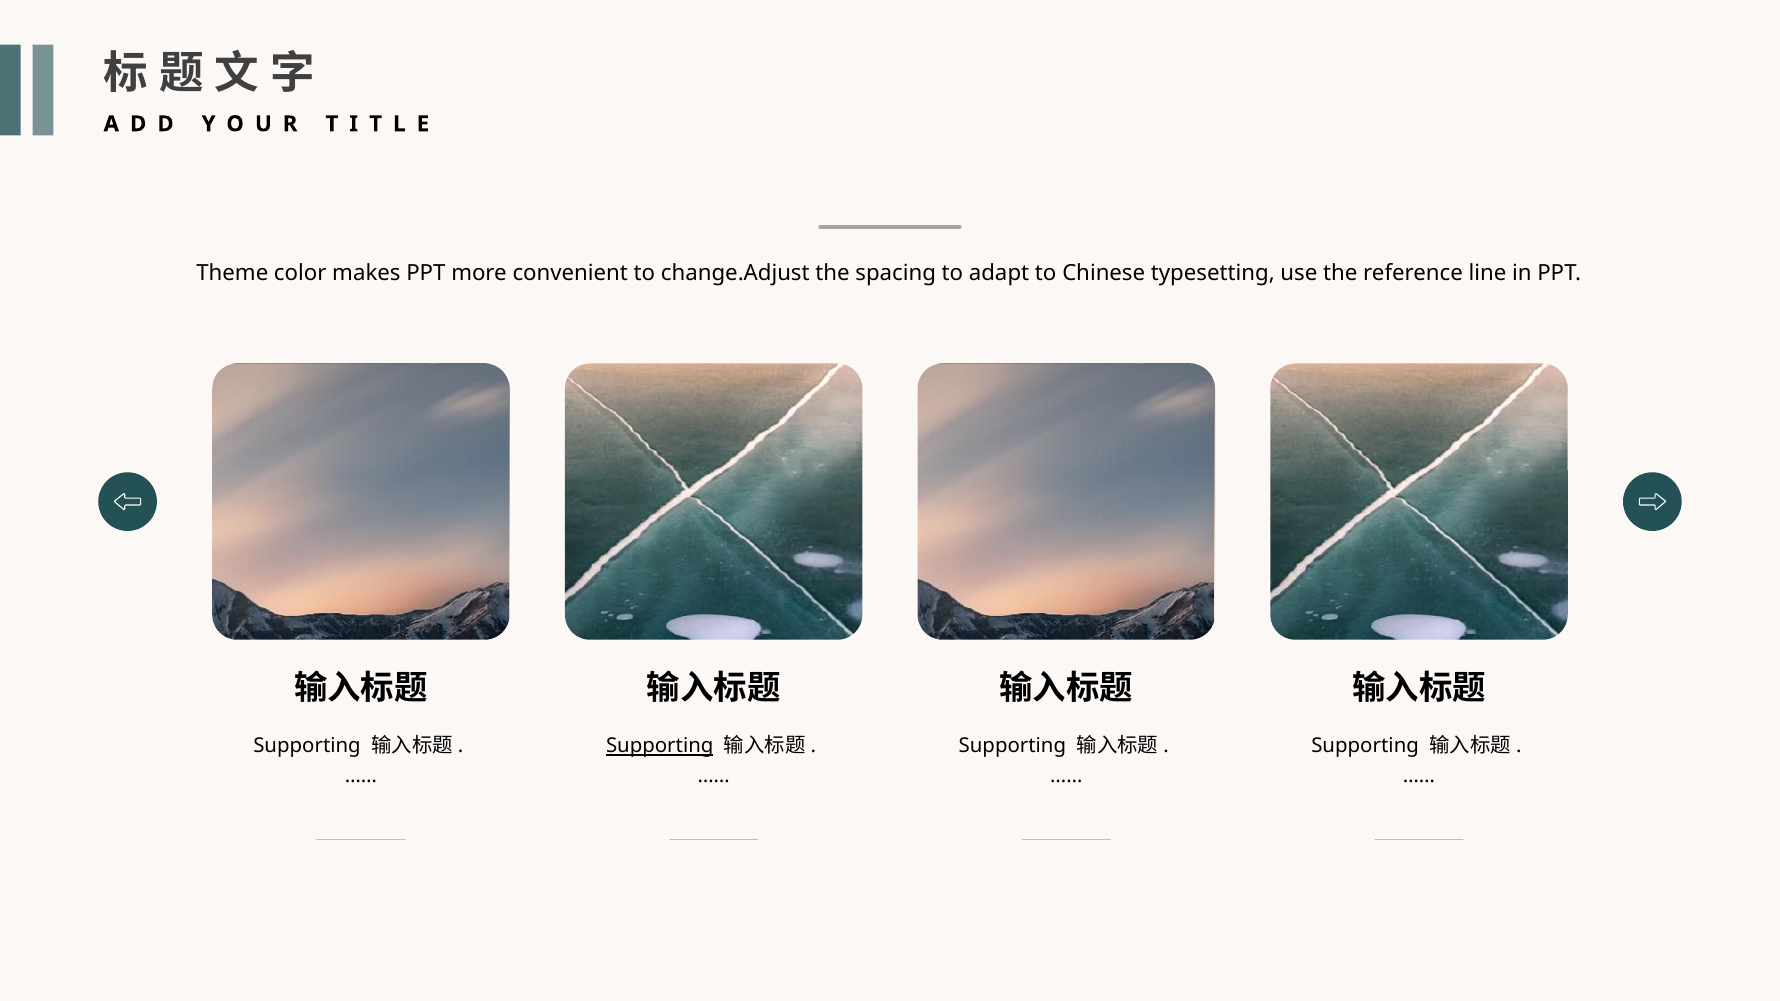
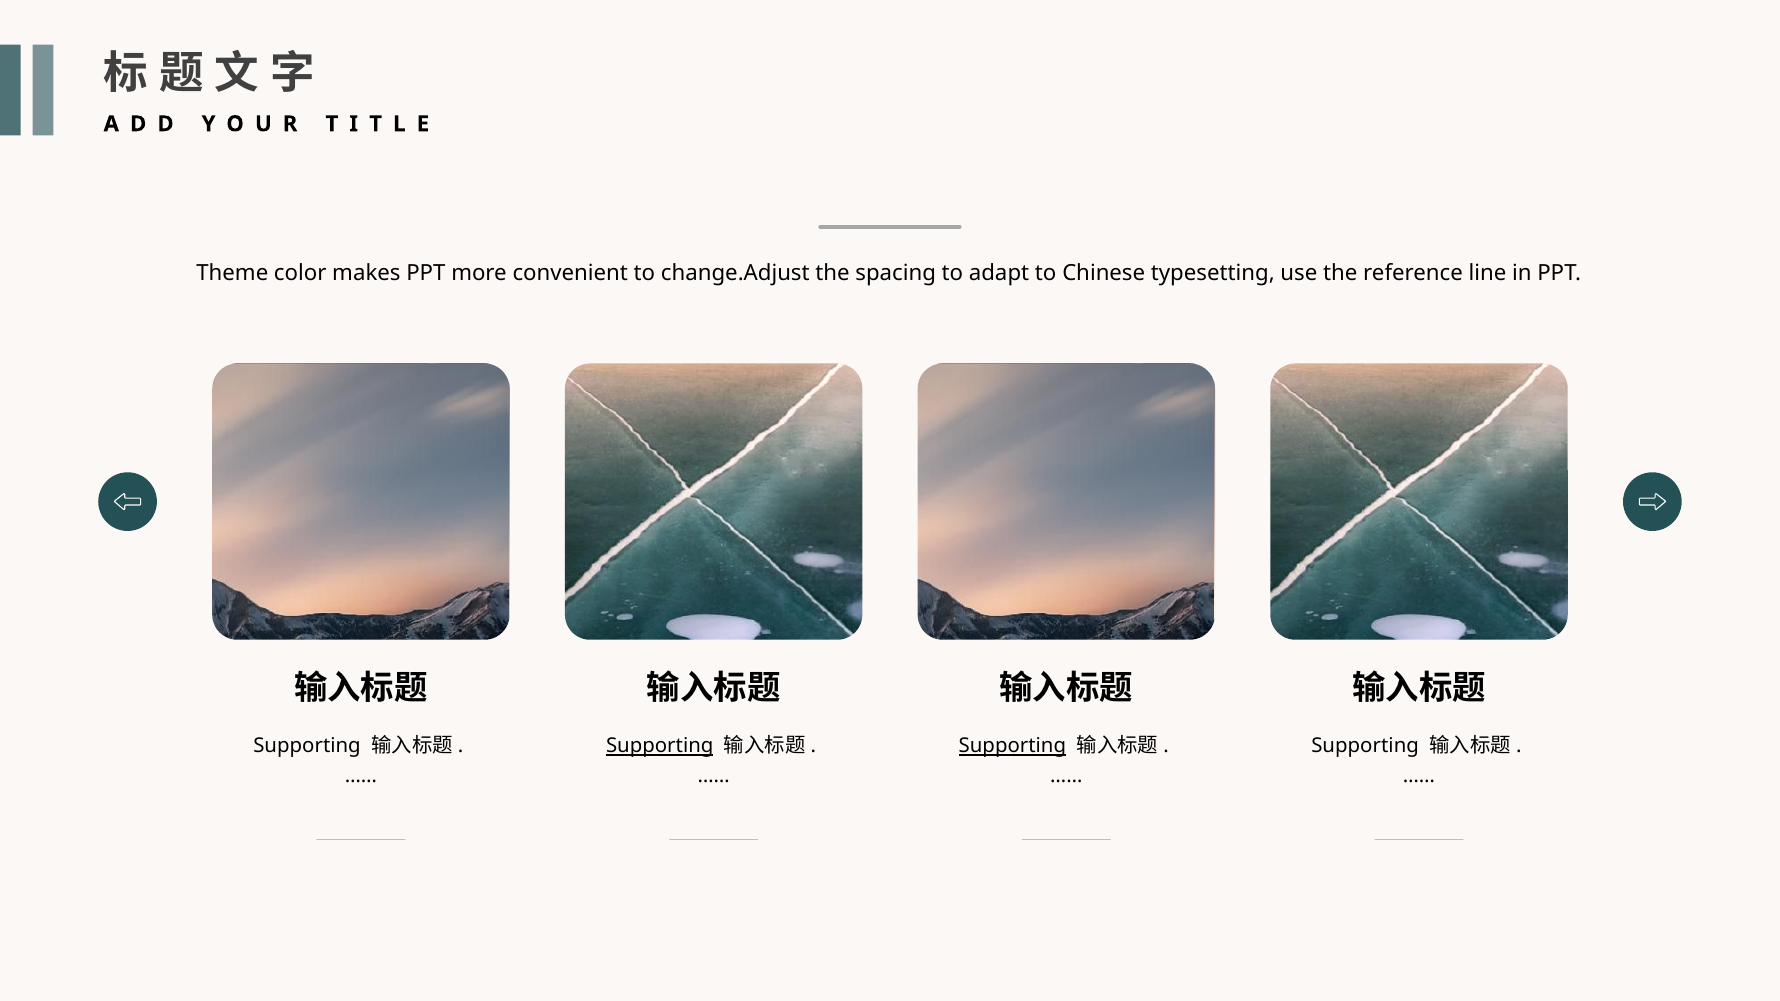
Supporting at (1012, 746) underline: none -> present
